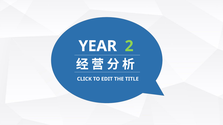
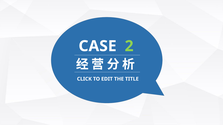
YEAR: YEAR -> CASE
